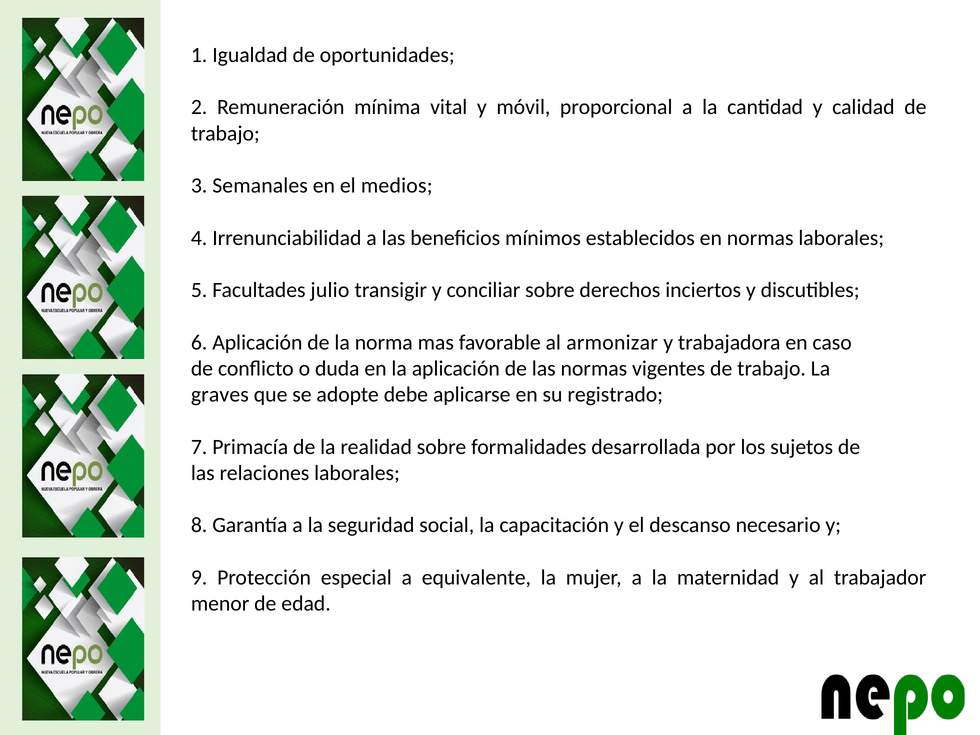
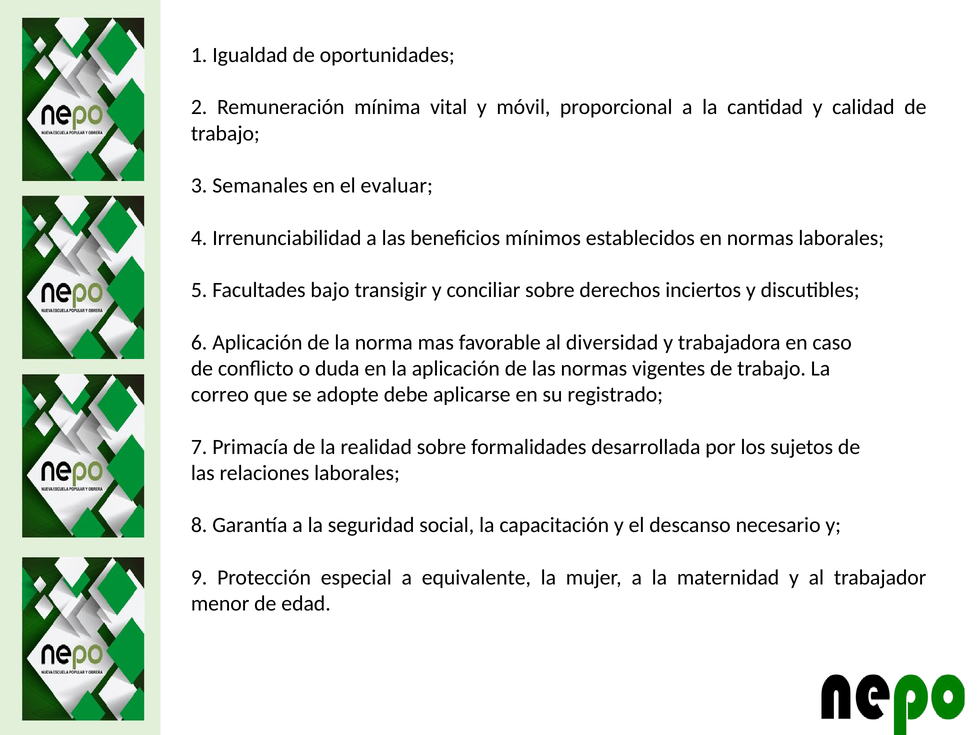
medios: medios -> evaluar
julio: julio -> bajo
armonizar: armonizar -> diversidad
graves: graves -> correo
